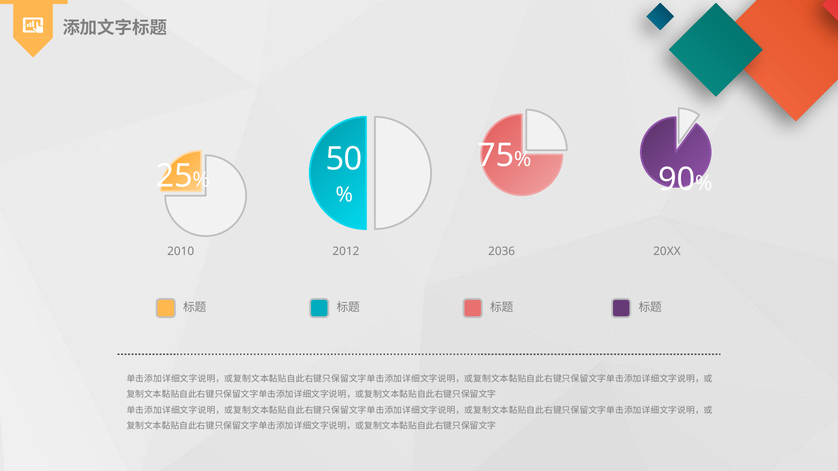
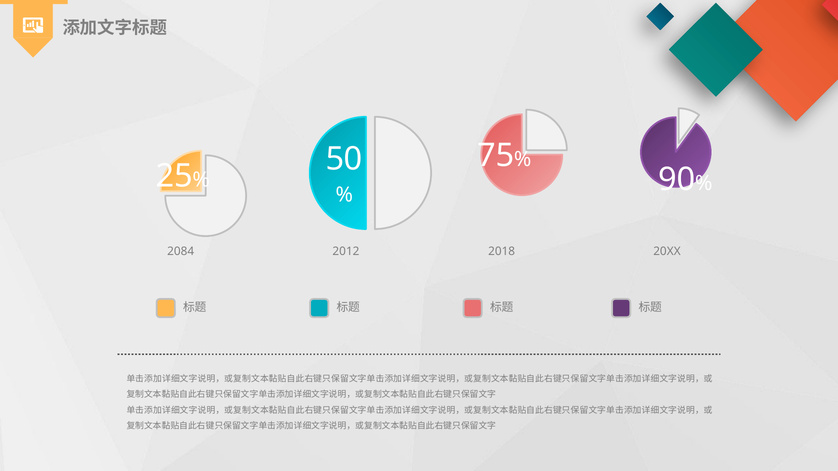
2010: 2010 -> 2084
2036: 2036 -> 2018
